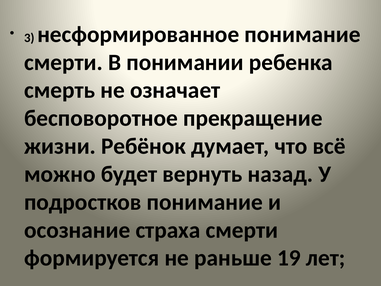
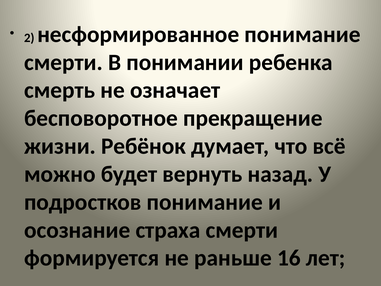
3: 3 -> 2
19: 19 -> 16
